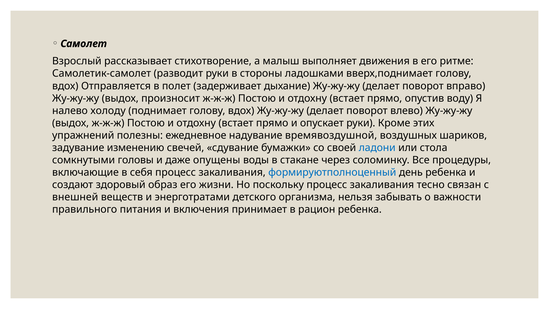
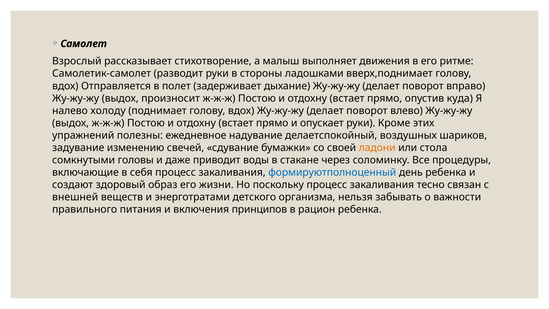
воду: воду -> куда
времявоздушной: времявоздушной -> делаетспокойный
ладони colour: blue -> orange
опущены: опущены -> приводит
принимает: принимает -> принципов
